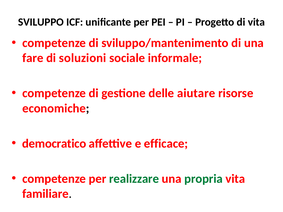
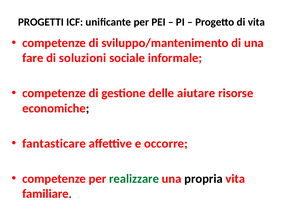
SVILUPPO: SVILUPPO -> PROGETTI
democratico: democratico -> fantasticare
efficace: efficace -> occorre
propria colour: green -> black
